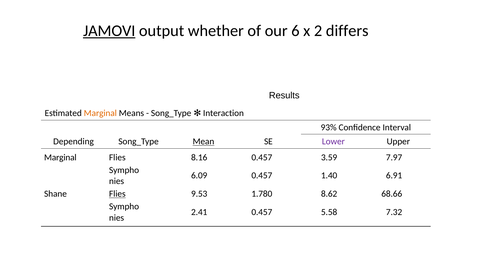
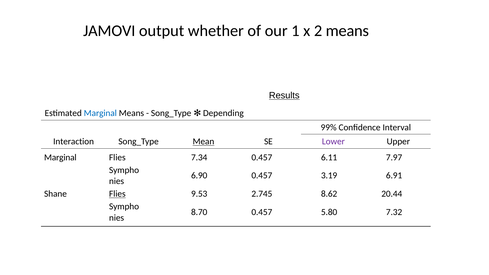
JAMOVI underline: present -> none
6: 6 -> 1
2 differs: differs -> means
Results underline: none -> present
Marginal at (100, 113) colour: orange -> blue
Interaction: Interaction -> Depending
93%: 93% -> 99%
Depending: Depending -> Interaction
8.16: 8.16 -> 7.34
3.59: 3.59 -> 6.11
6.09: 6.09 -> 6.90
1.40: 1.40 -> 3.19
1.780: 1.780 -> 2.745
68.66: 68.66 -> 20.44
2.41: 2.41 -> 8.70
5.58: 5.58 -> 5.80
